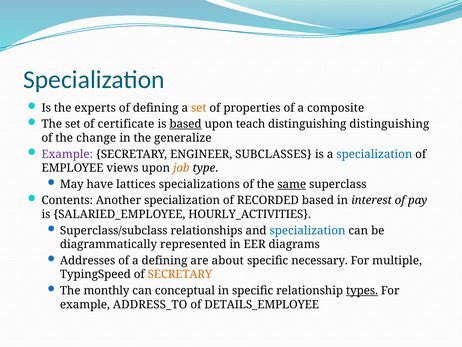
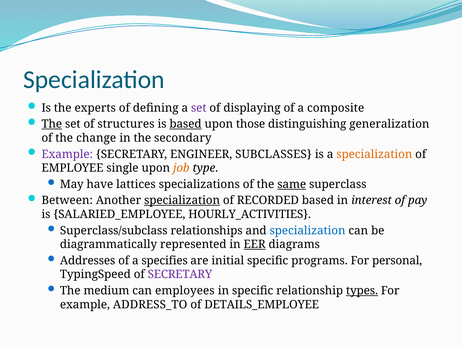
set at (199, 108) colour: orange -> purple
properties: properties -> displaying
The at (52, 124) underline: none -> present
certificate: certificate -> structures
teach: teach -> those
distinguishing distinguishing: distinguishing -> generalization
generalize: generalize -> secondary
specialization at (374, 154) colour: blue -> orange
views: views -> single
Contents: Contents -> Between
specialization at (182, 200) underline: none -> present
EER underline: none -> present
a defining: defining -> specifies
about: about -> initial
necessary: necessary -> programs
multiple: multiple -> personal
SECRETARY at (180, 274) colour: orange -> purple
monthly: monthly -> medium
conceptual: conceptual -> employees
